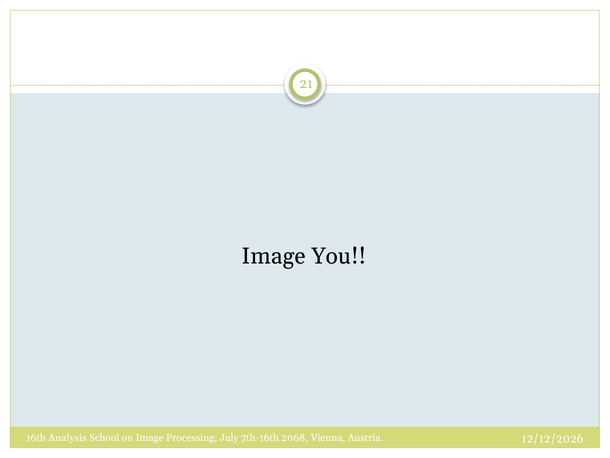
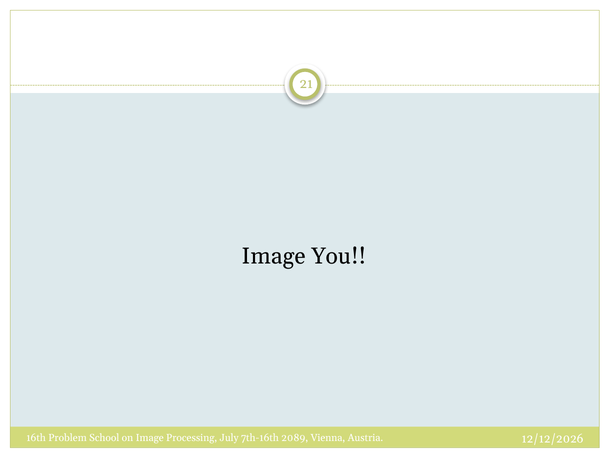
Analysis: Analysis -> Problem
2068: 2068 -> 2089
